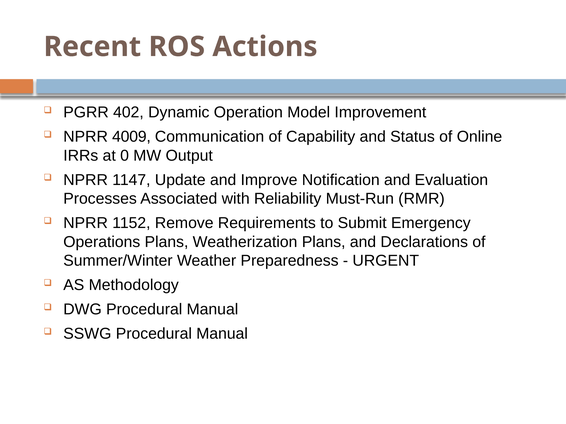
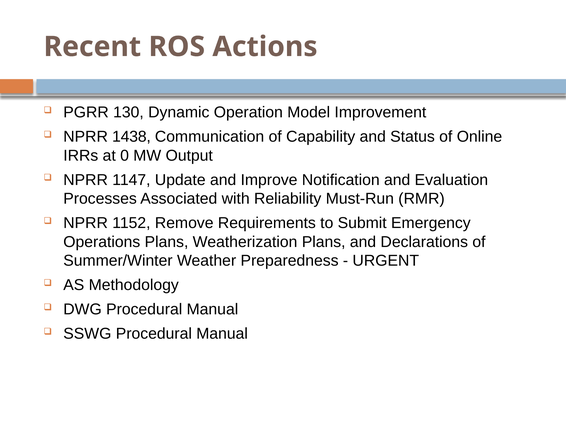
402: 402 -> 130
4009: 4009 -> 1438
